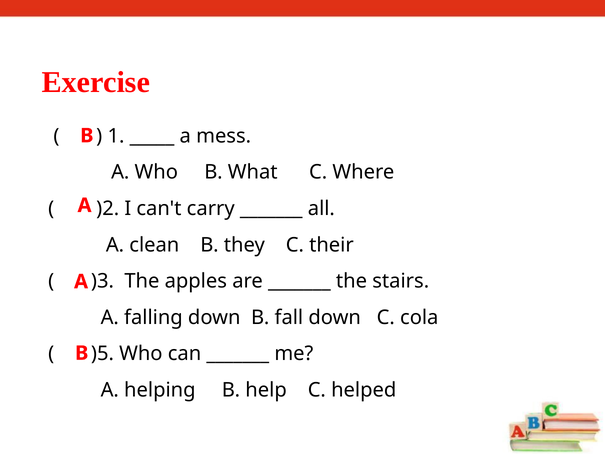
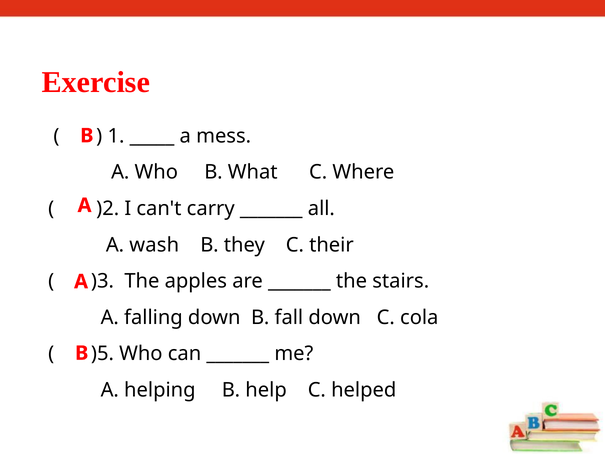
clean: clean -> wash
